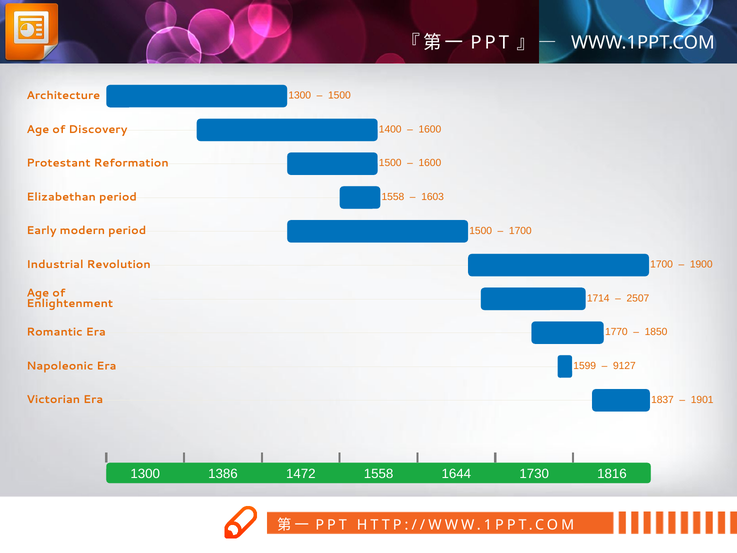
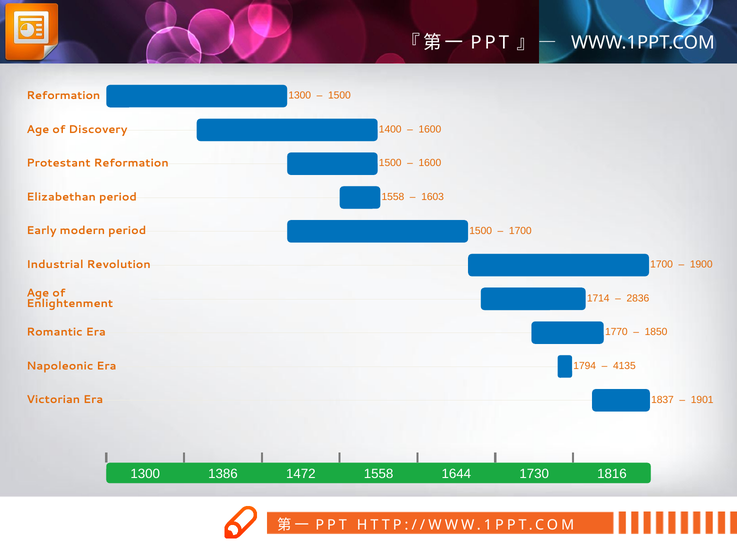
Architecture at (63, 95): Architecture -> Reformation
2507: 2507 -> 2836
1599: 1599 -> 1794
9127: 9127 -> 4135
